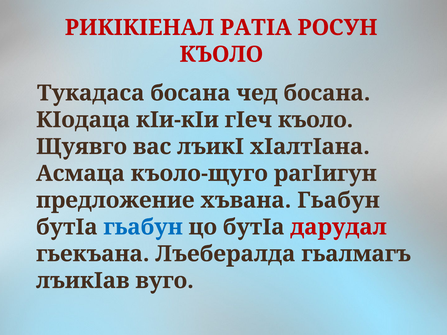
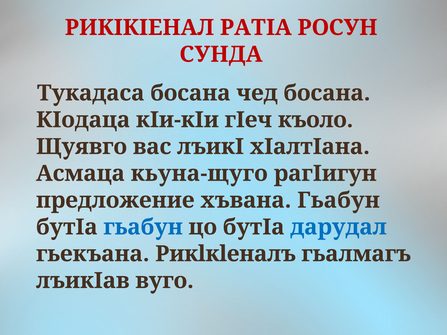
КЪОЛО at (221, 54): КЪОЛО -> СУНДА
къоло-щуго: къоло-щуго -> кьуна-щуго
дарудал colour: red -> blue
Лъебералда: Лъебералда -> Рикlкlеналъ
